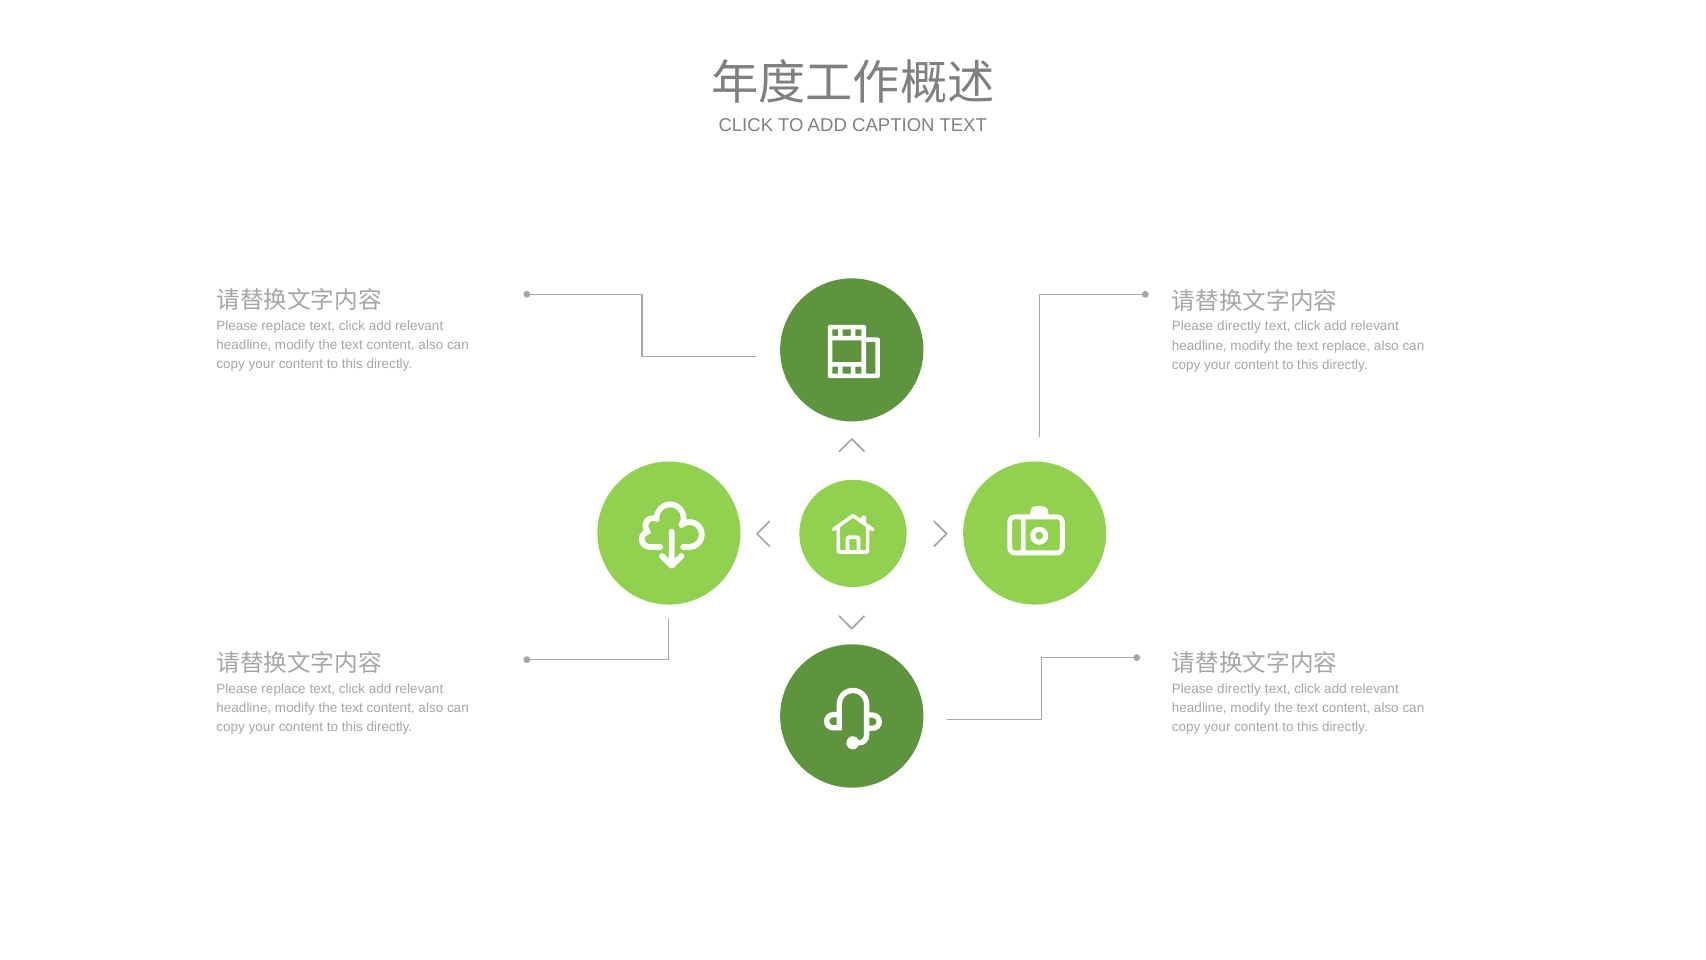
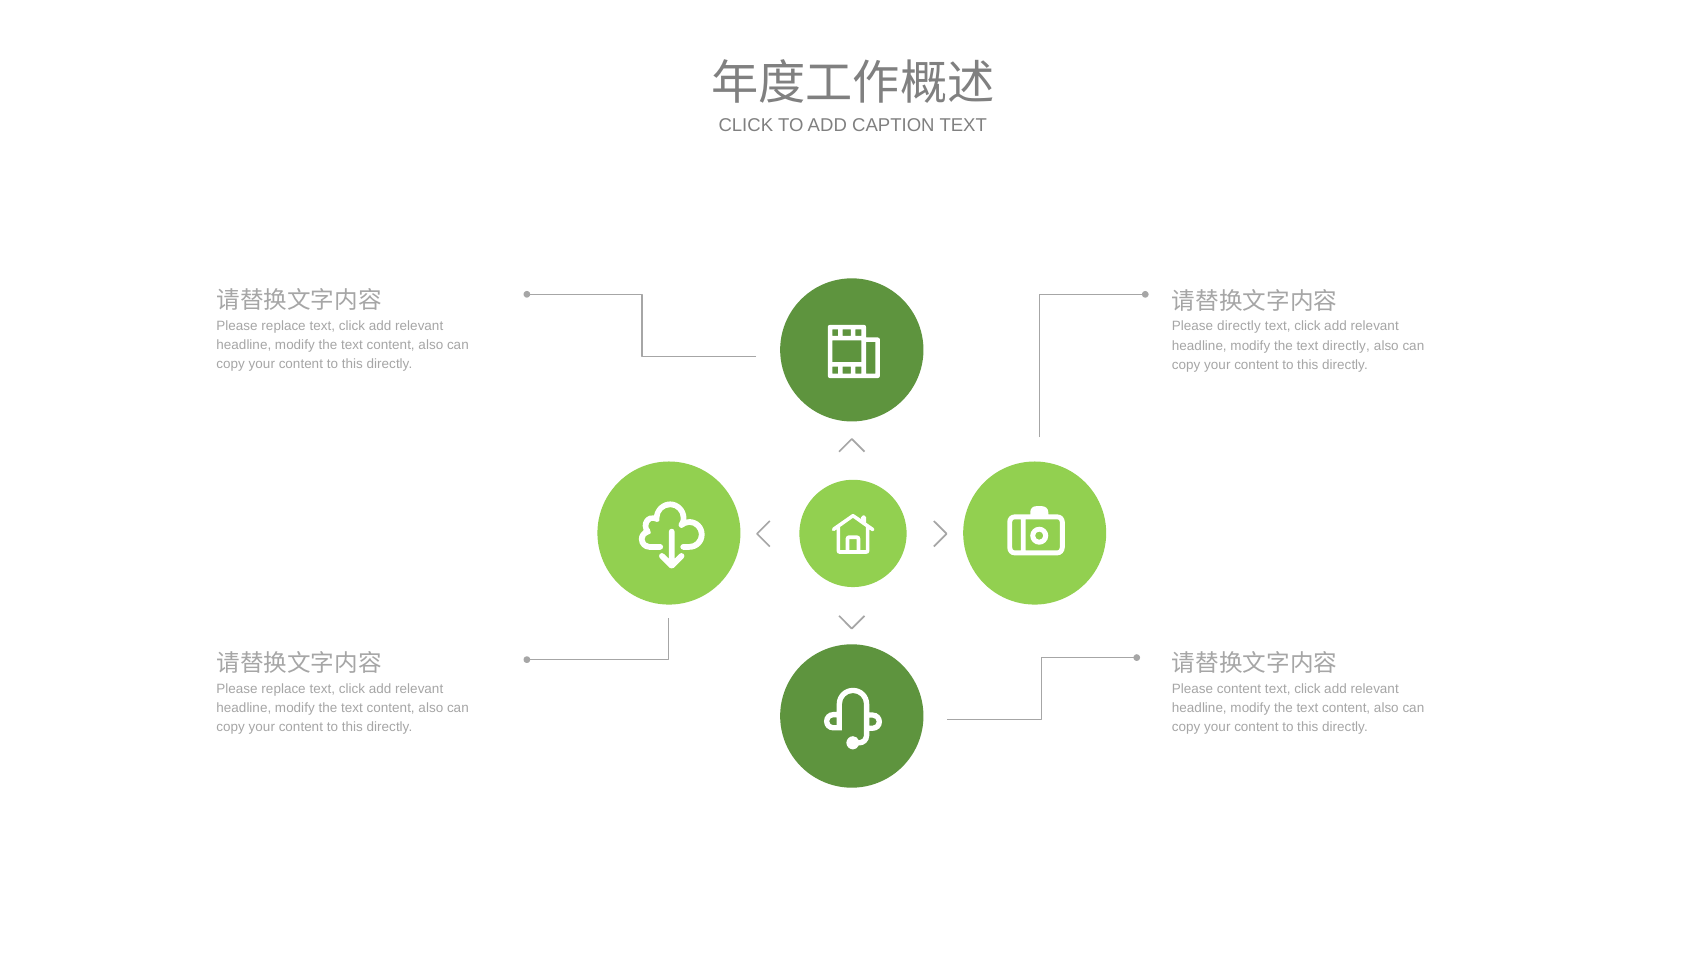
text replace: replace -> directly
directly at (1239, 688): directly -> content
